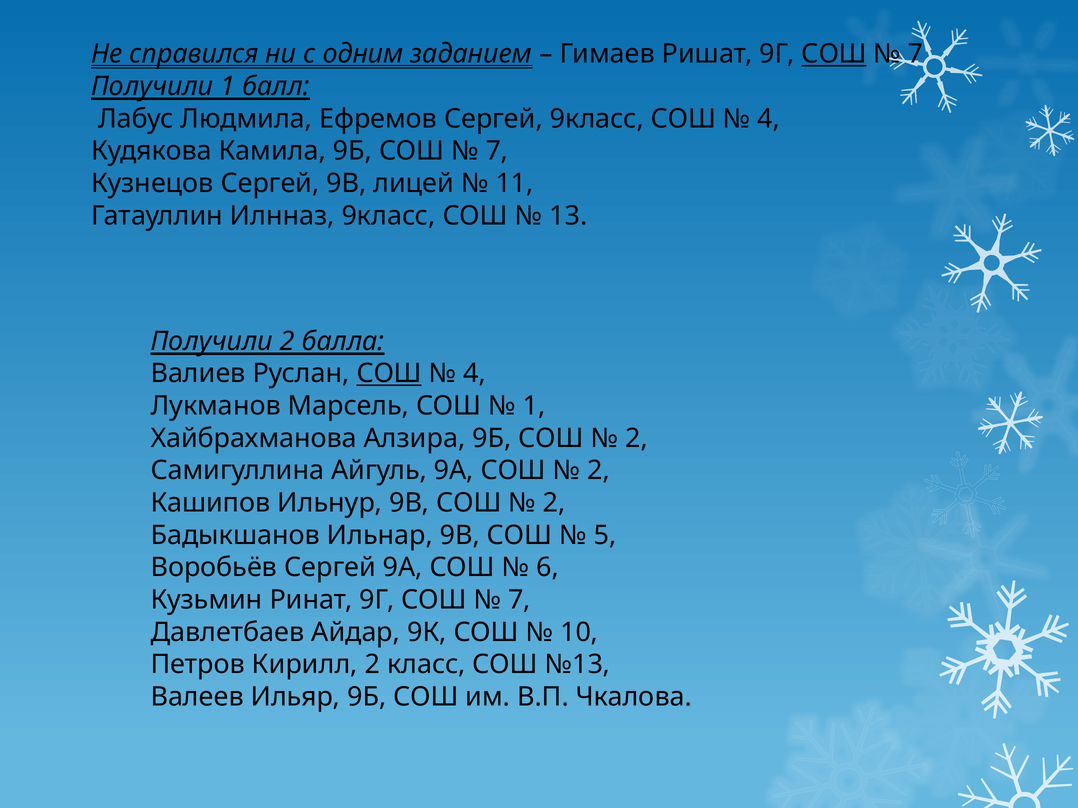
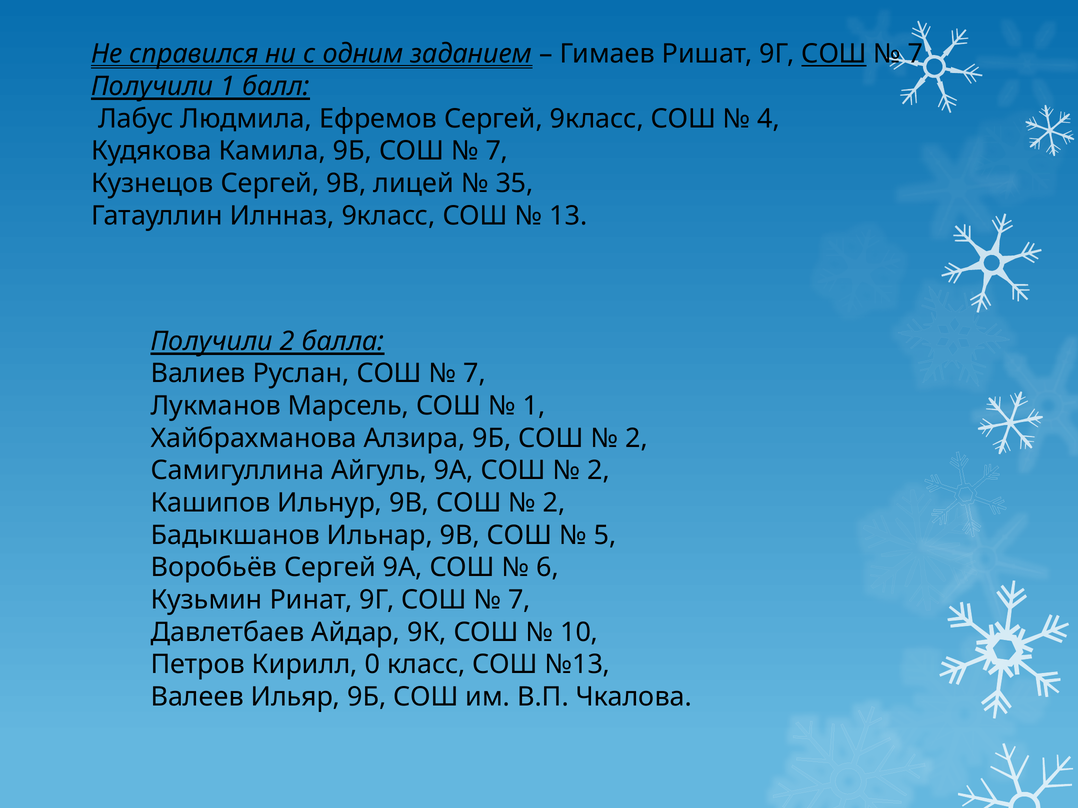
11: 11 -> 35
СОШ at (389, 374) underline: present -> none
4 at (474, 374): 4 -> 7
Кирилл 2: 2 -> 0
